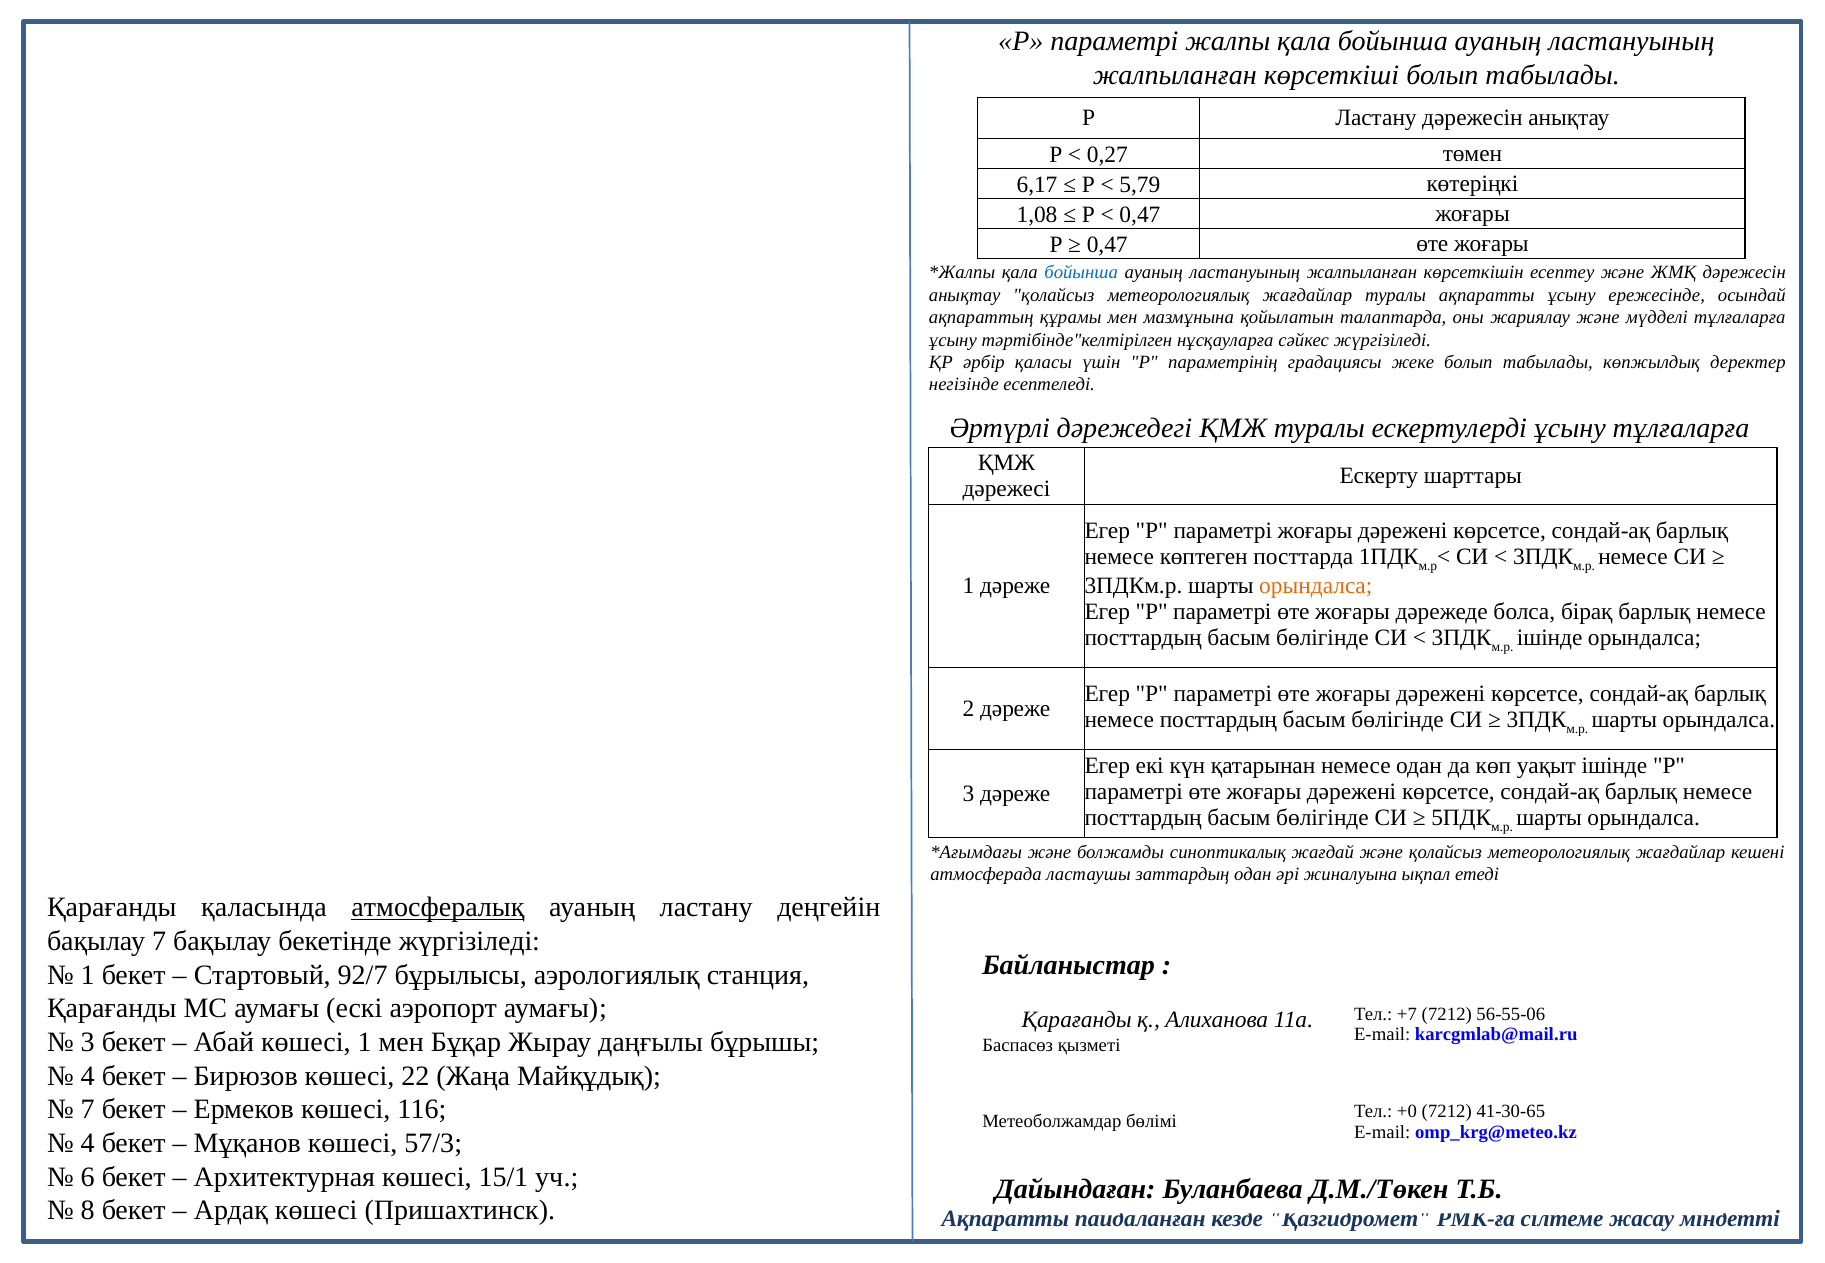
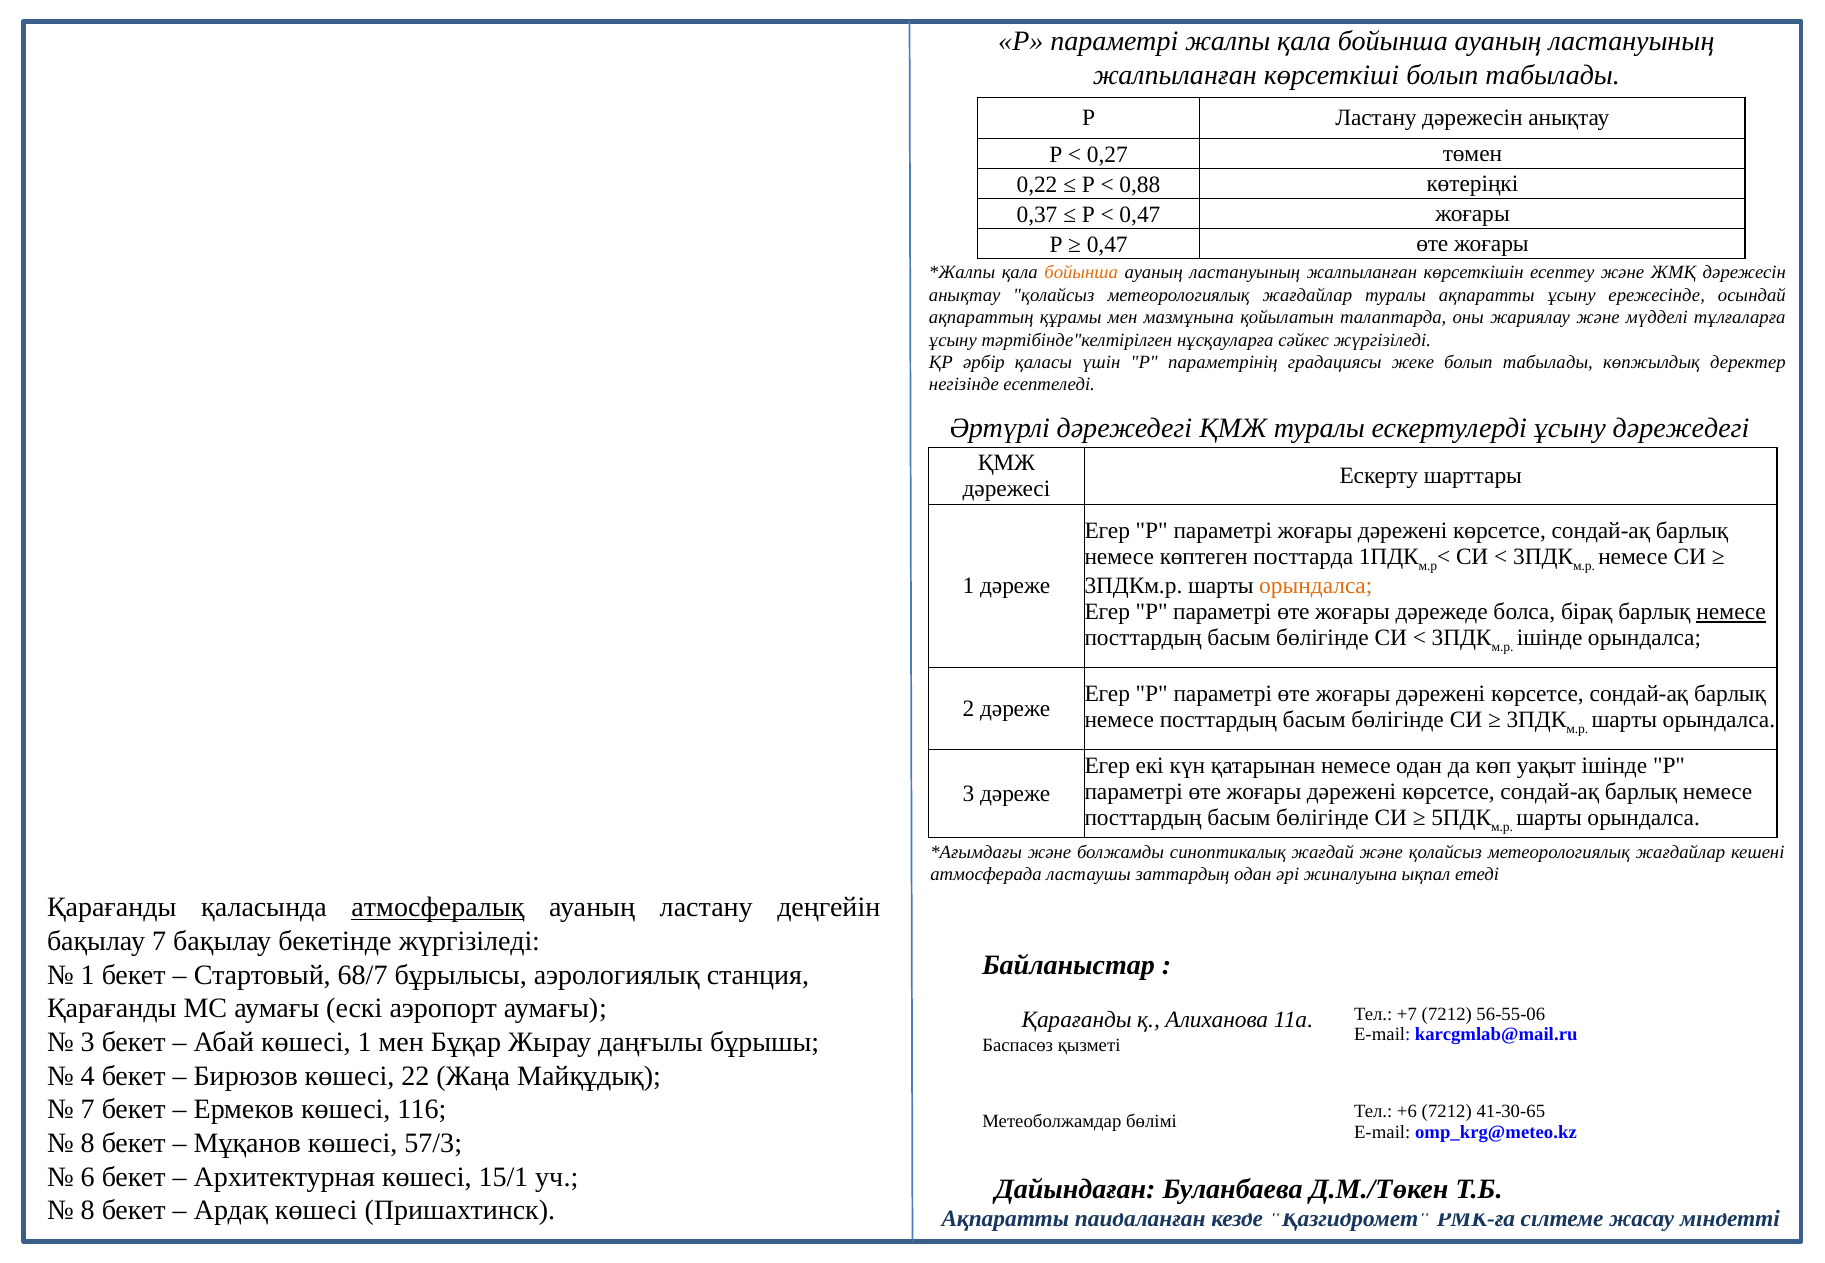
6,17: 6,17 -> 0,22
5,79: 5,79 -> 0,88
1,08: 1,08 -> 0,37
бойынша at (1081, 273) colour: blue -> orange
ұсыну тұлғаларға: тұлғаларға -> дәрежедегі
немесе at (1731, 612) underline: none -> present
92/7: 92/7 -> 68/7
+0: +0 -> +6
4 at (88, 1144): 4 -> 8
